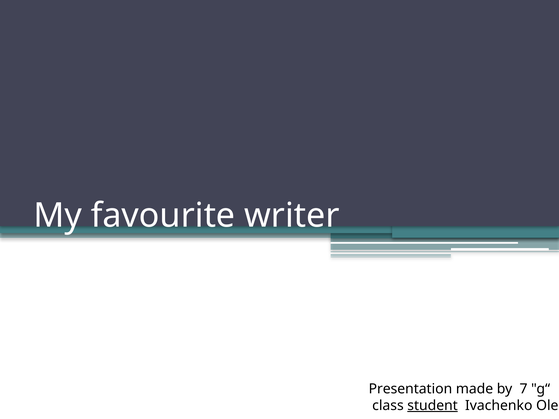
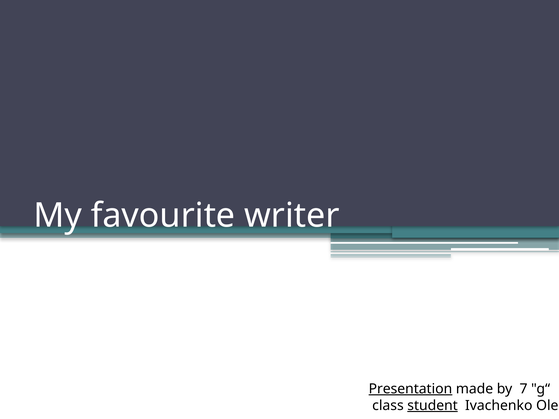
Presentation underline: none -> present
